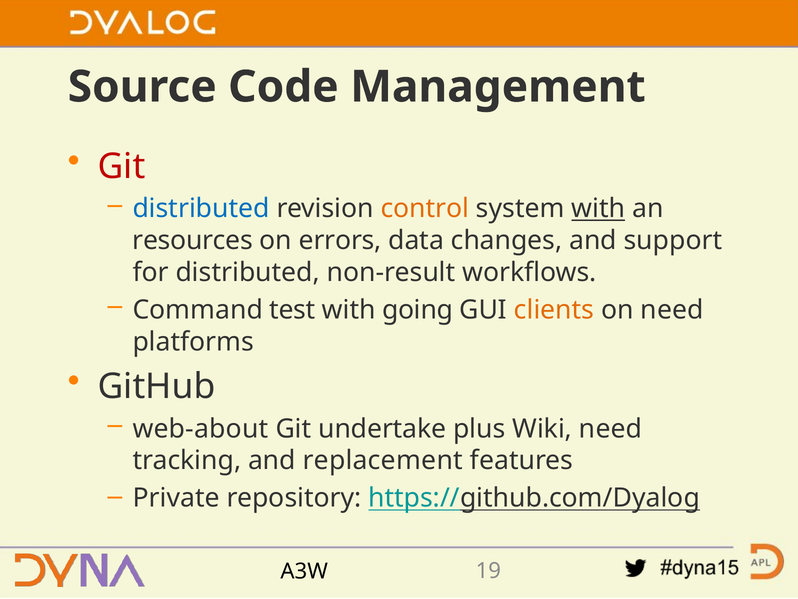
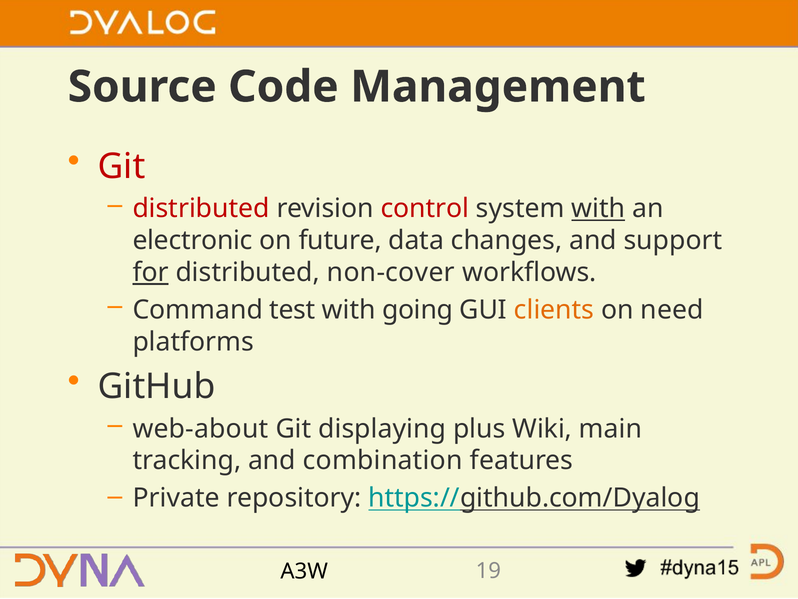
distributed at (201, 208) colour: blue -> red
control colour: orange -> red
resources: resources -> electronic
errors: errors -> future
for underline: none -> present
non-result: non-result -> non-cover
undertake: undertake -> displaying
Wiki need: need -> main
replacement: replacement -> combination
